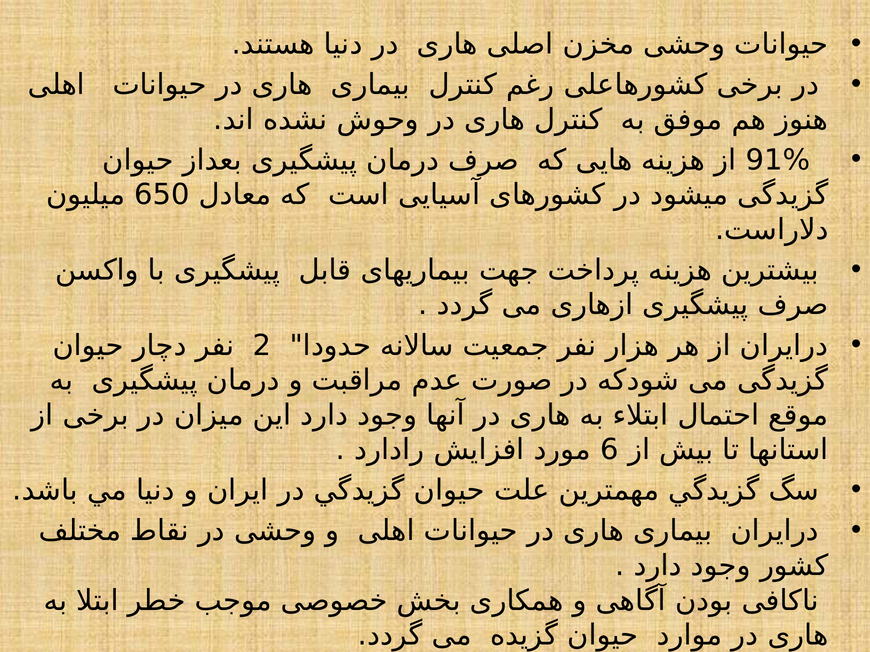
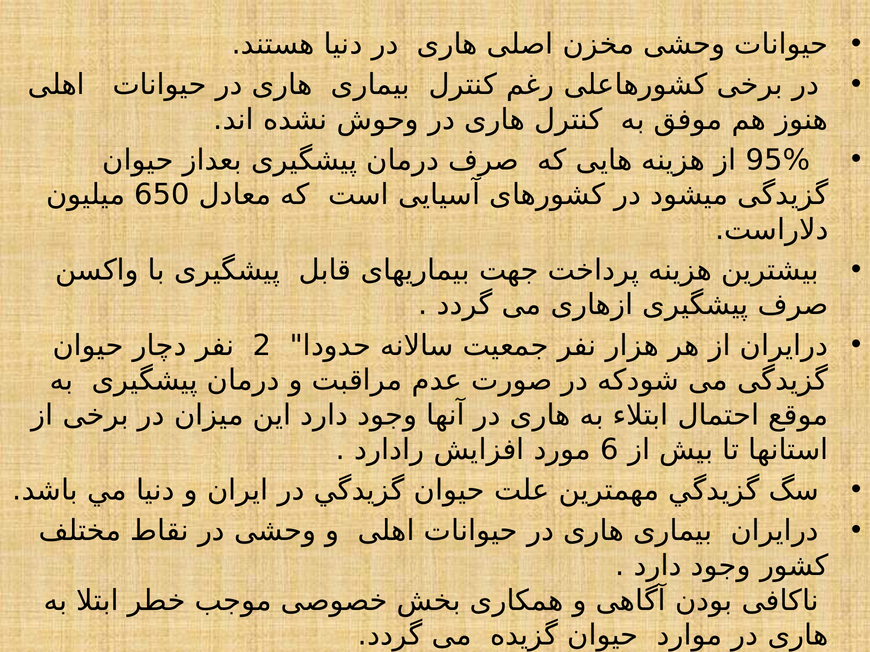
91%: 91% -> 95%
